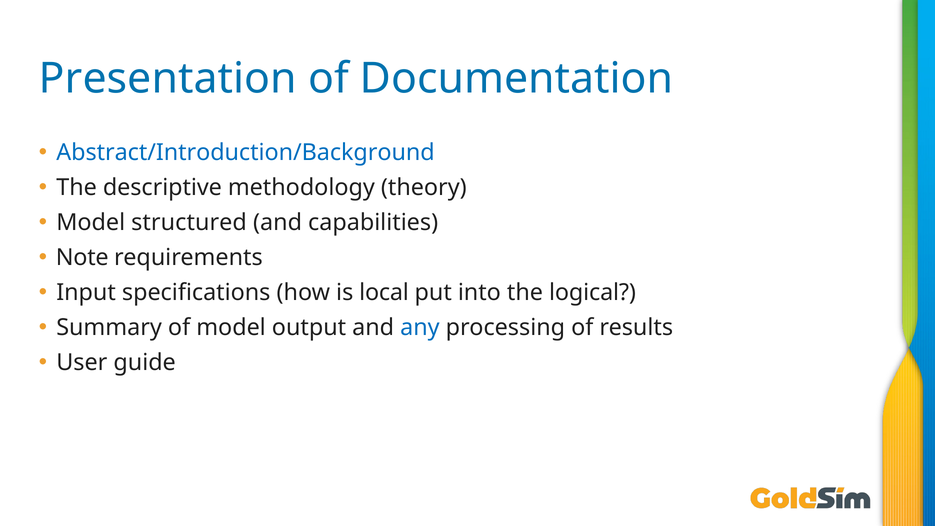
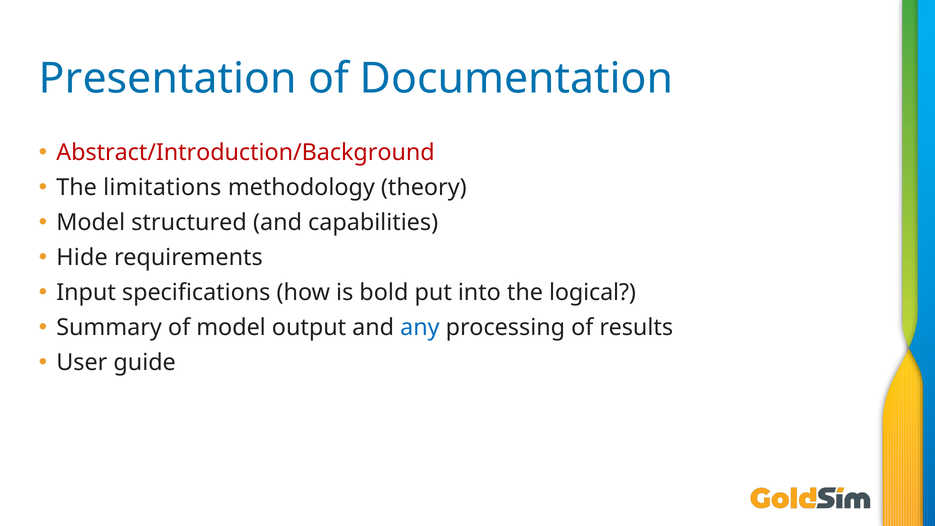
Abstract/Introduction/Background colour: blue -> red
descriptive: descriptive -> limitations
Note: Note -> Hide
local: local -> bold
